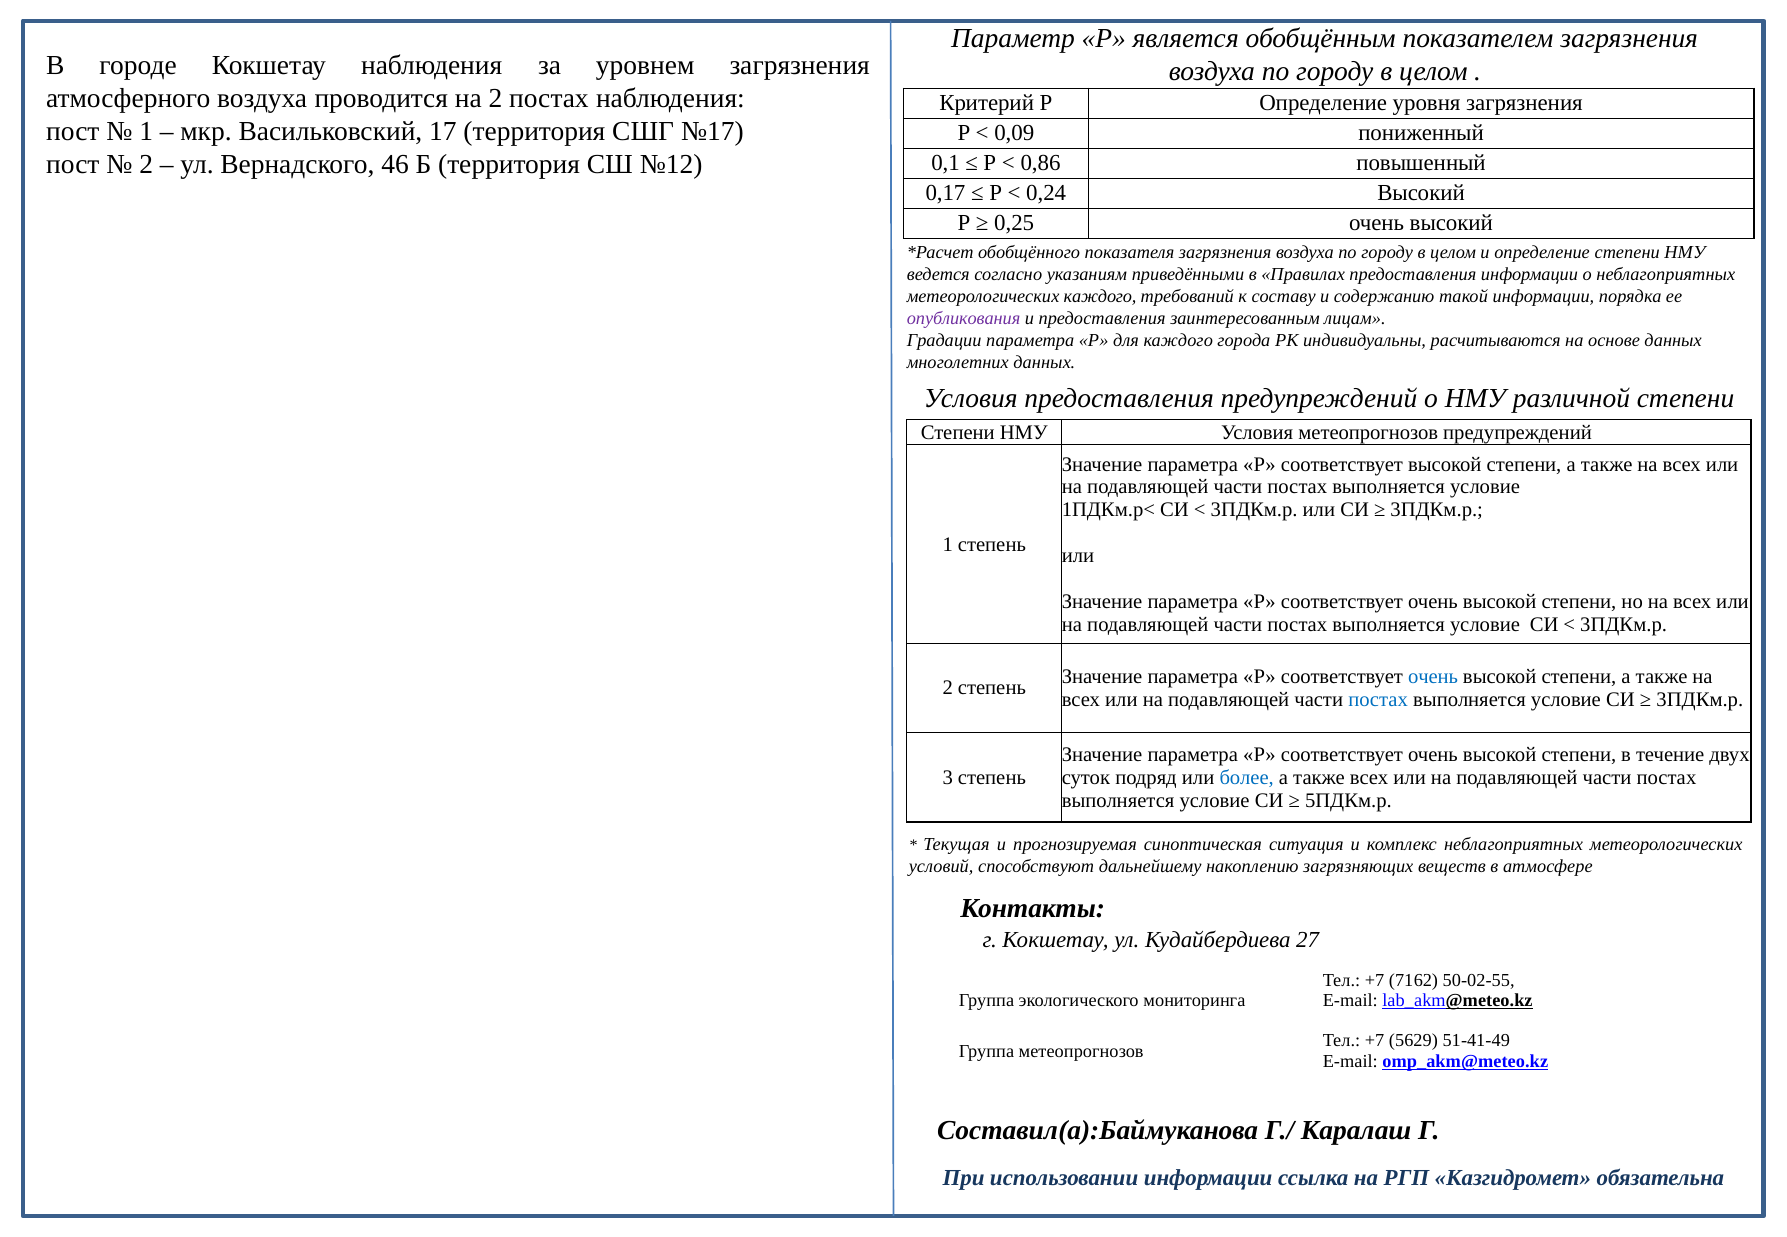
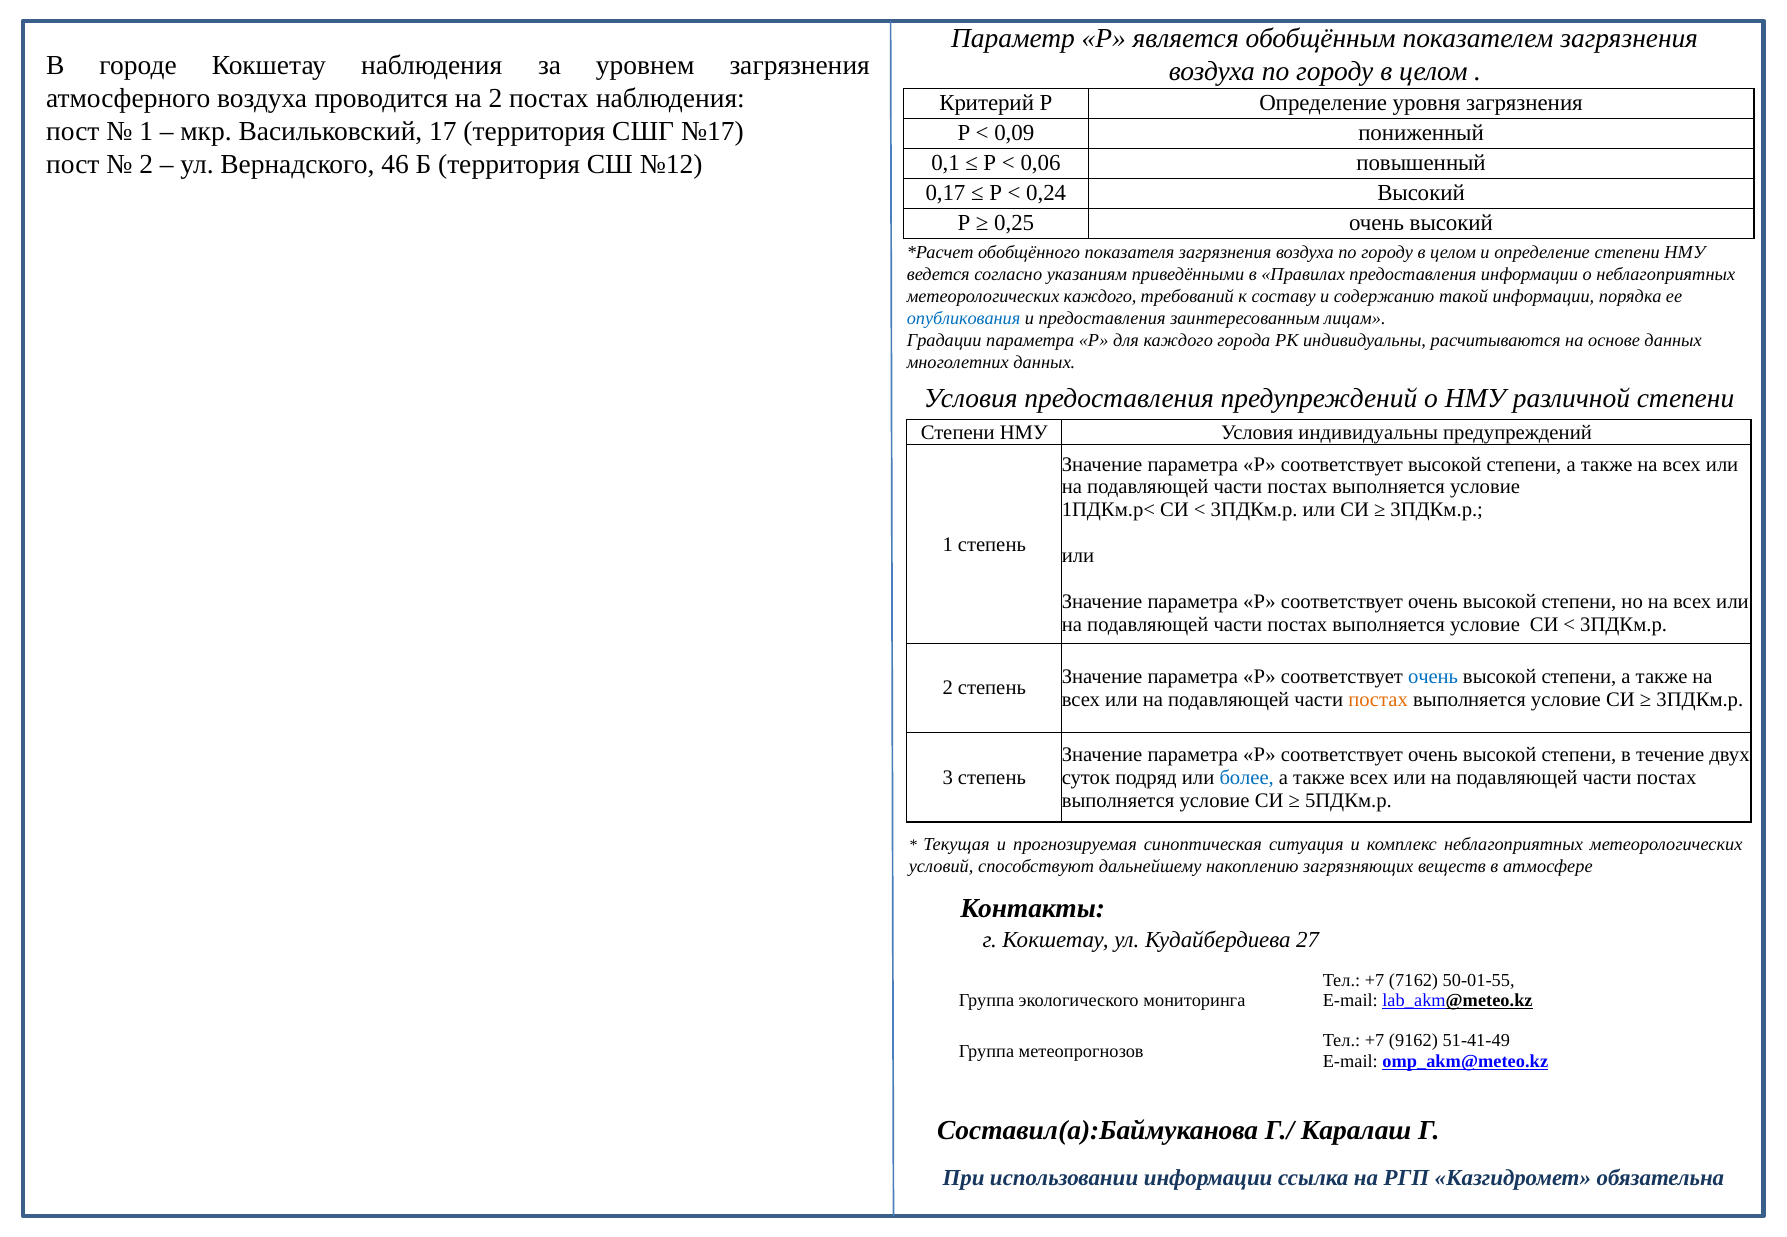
0,86: 0,86 -> 0,06
опубликования colour: purple -> blue
Условия метеопрогнозов: метеопрогнозов -> индивидуальны
постах at (1378, 700) colour: blue -> orange
50-02-55: 50-02-55 -> 50-01-55
5629: 5629 -> 9162
